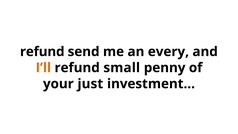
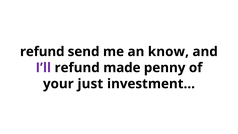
every: every -> know
I’ll colour: orange -> purple
small: small -> made
